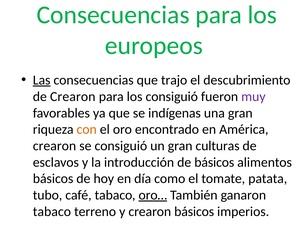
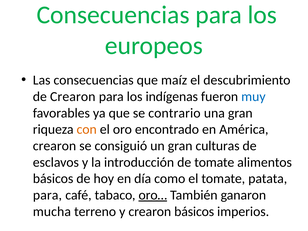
Las underline: present -> none
trajo: trajo -> maíz
los consiguió: consiguió -> indígenas
muy colour: purple -> blue
indígenas: indígenas -> contrario
de básicos: básicos -> tomate
tubo at (48, 195): tubo -> para
tabaco at (52, 212): tabaco -> mucha
